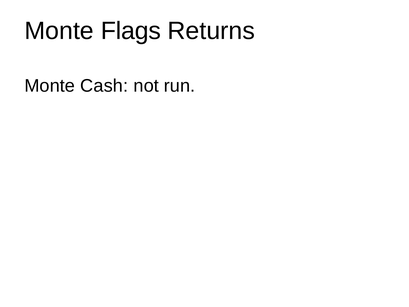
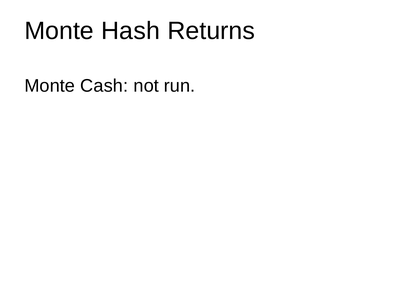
Flags: Flags -> Hash
